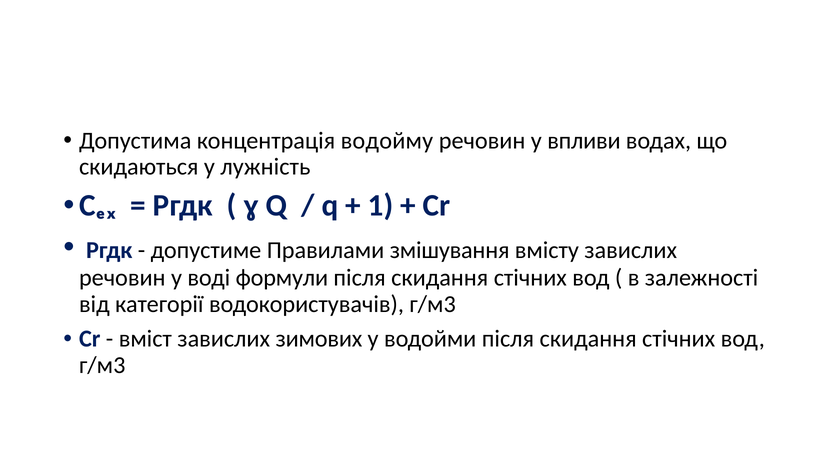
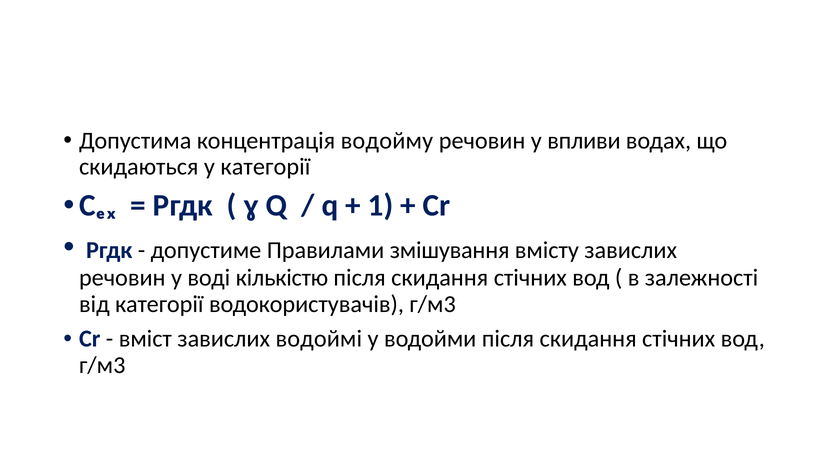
у лужність: лужність -> категорії
формули: формули -> кількістю
зимових: зимових -> водоймі
